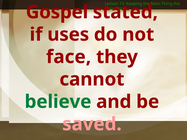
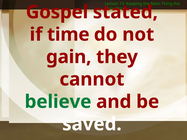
uses: uses -> time
face: face -> gain
saved colour: pink -> white
